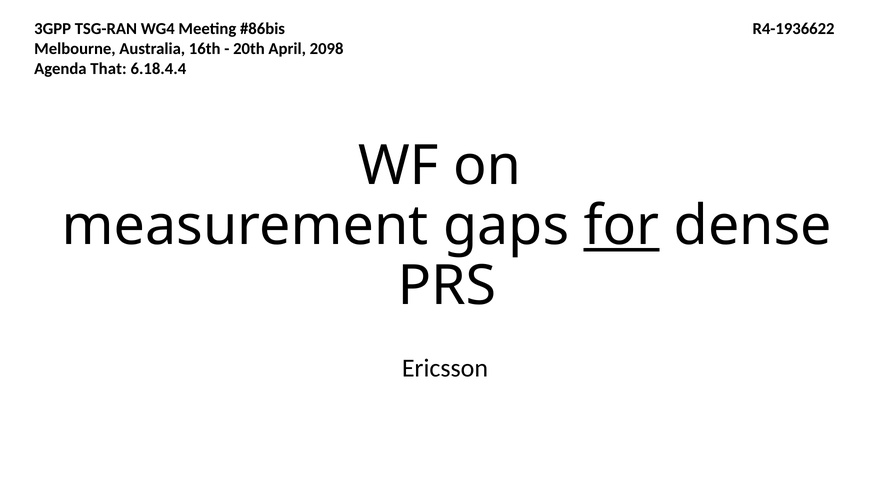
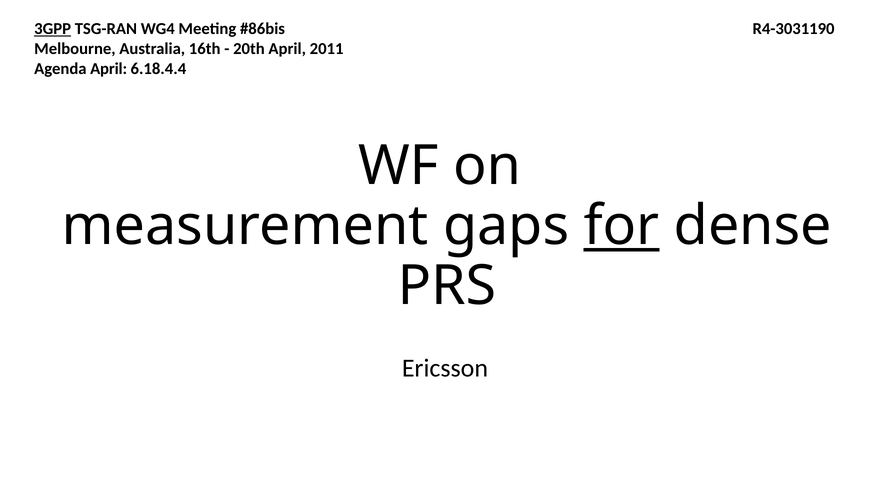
3GPP underline: none -> present
R4-1936622: R4-1936622 -> R4-3031190
2098: 2098 -> 2011
Agenda That: That -> April
